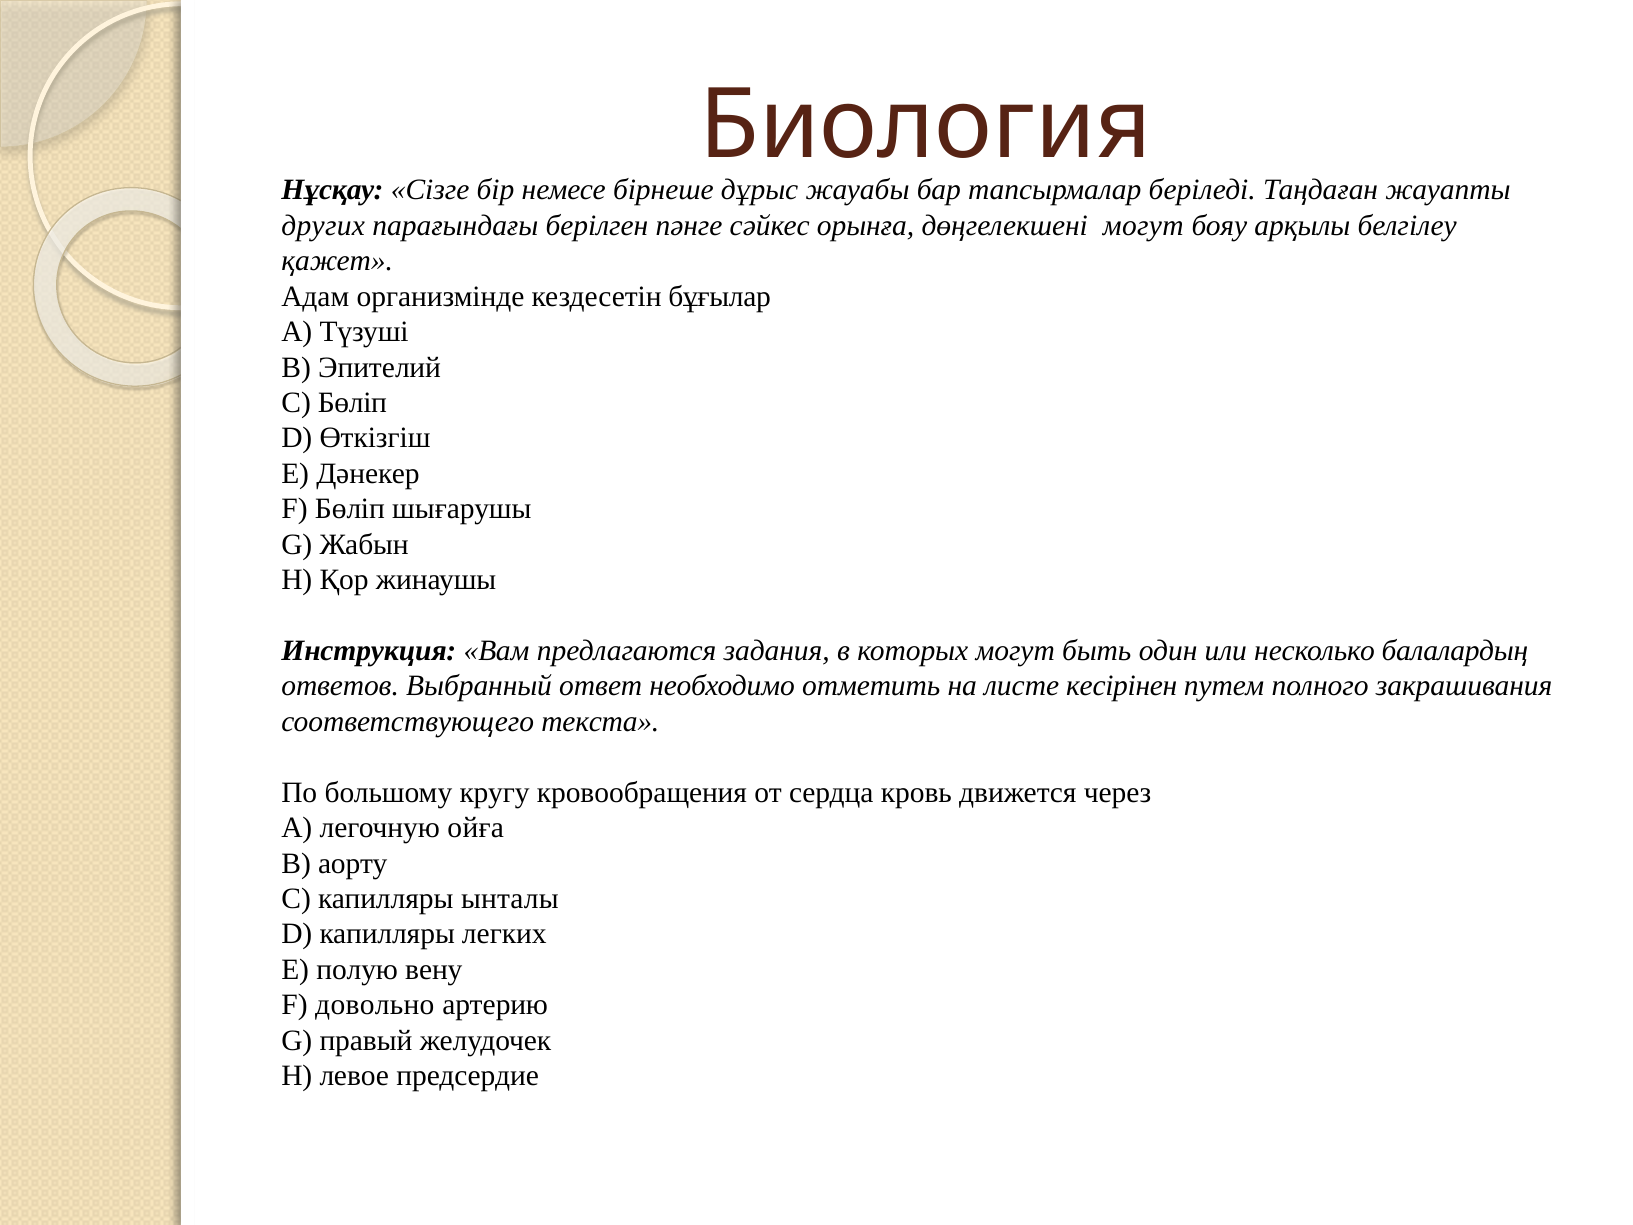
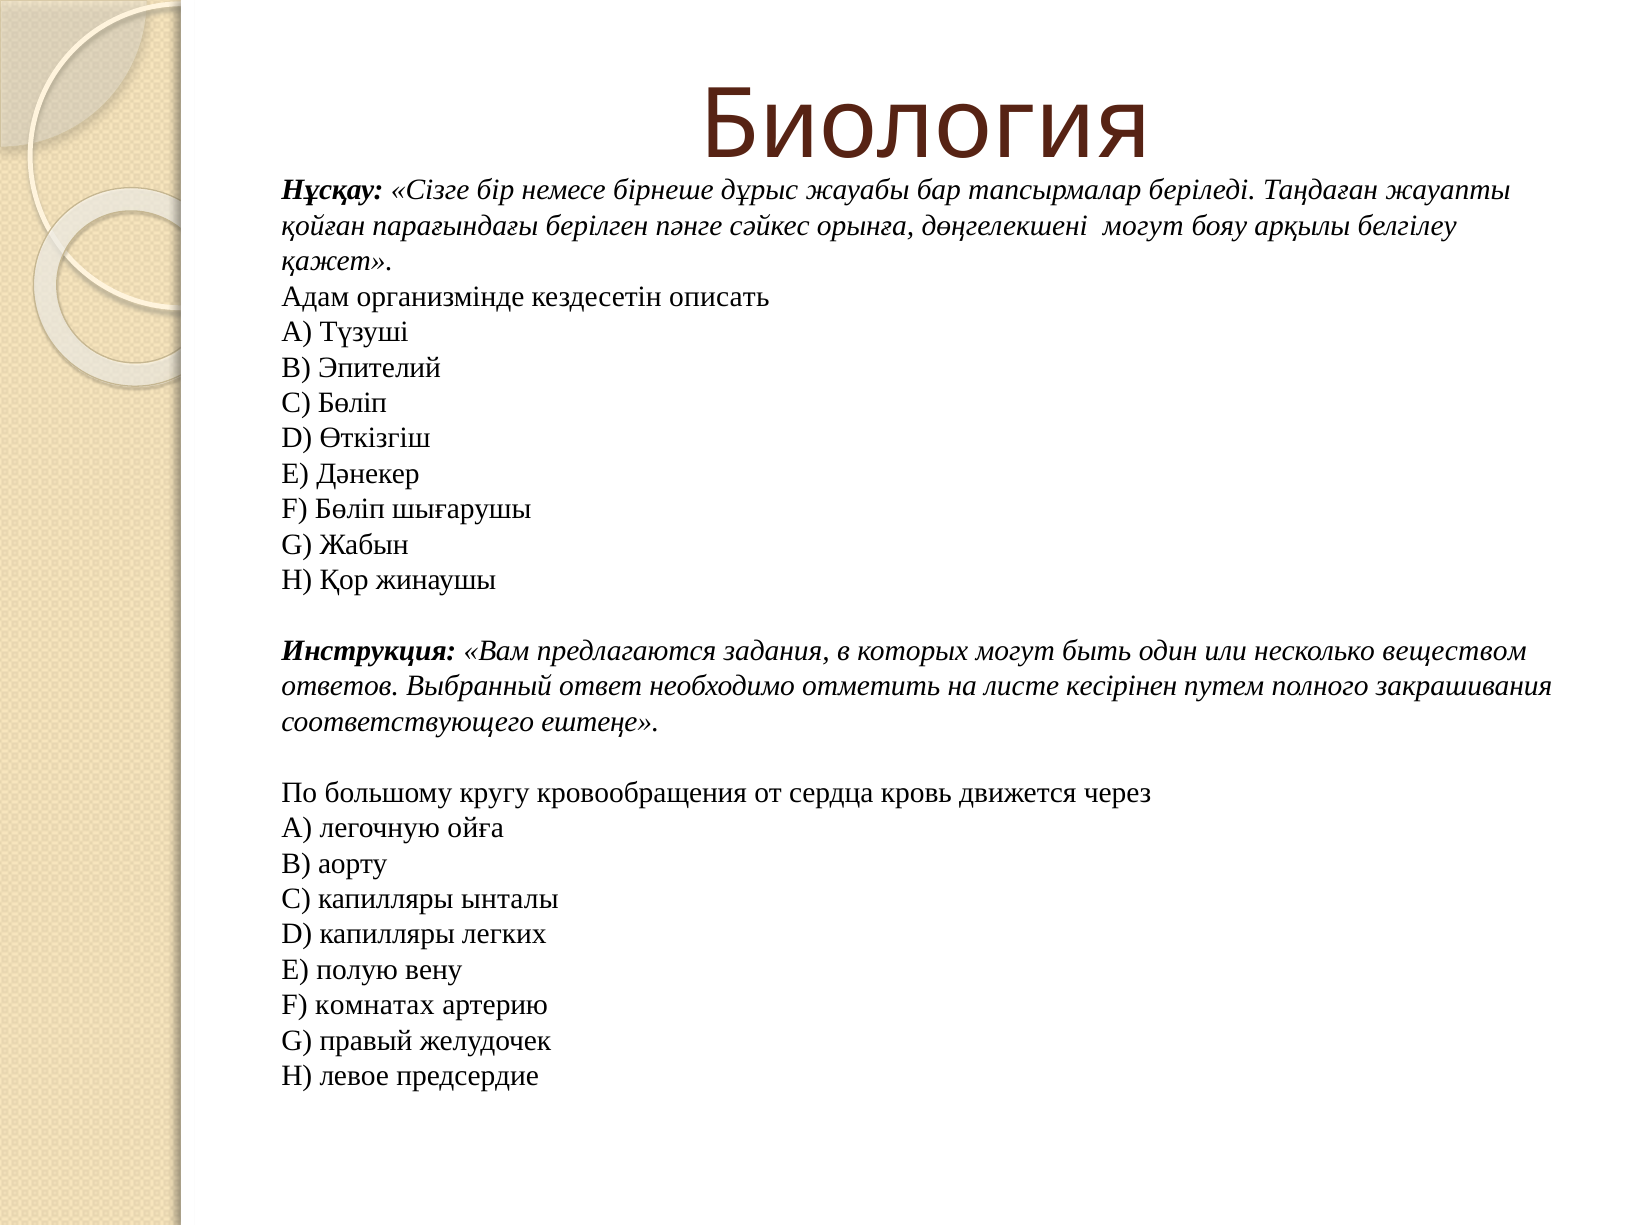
других: других -> қойған
бұғылар: бұғылар -> описать
балалардың: балалардың -> веществом
текста: текста -> ештеңе
довольно: довольно -> комнатах
